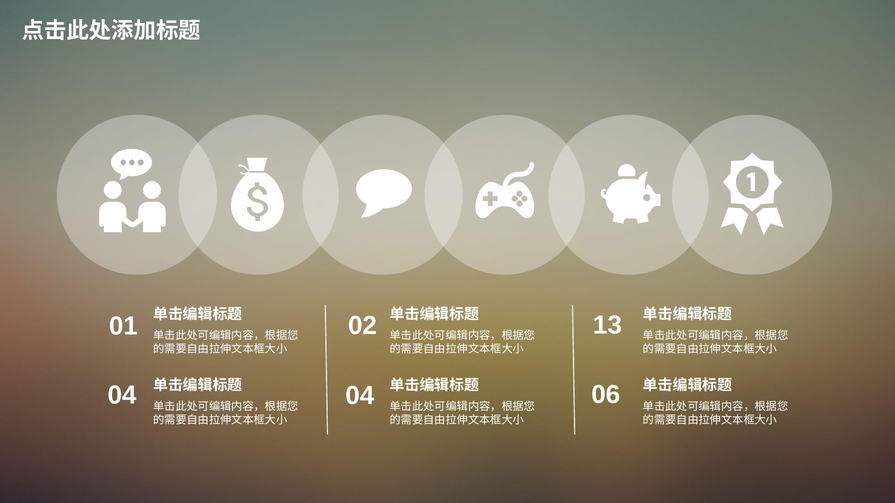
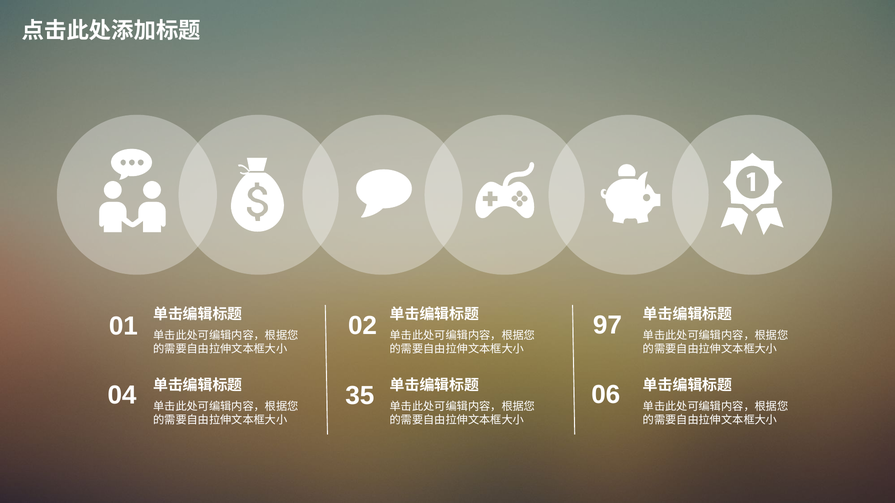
13: 13 -> 97
04 04: 04 -> 35
